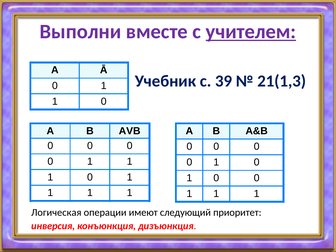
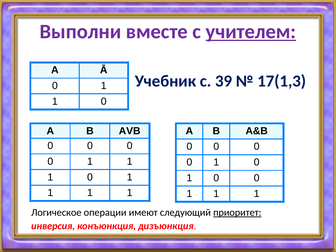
21(1,3: 21(1,3 -> 17(1,3
Логическая: Логическая -> Логическое
приоритет underline: none -> present
